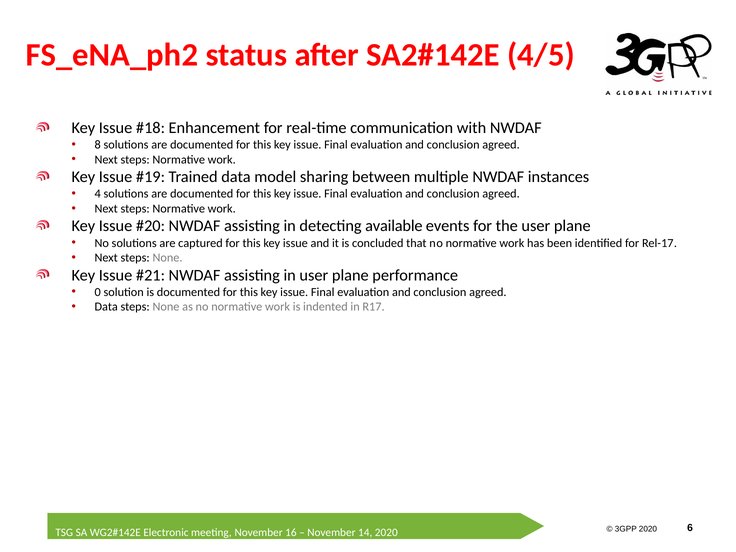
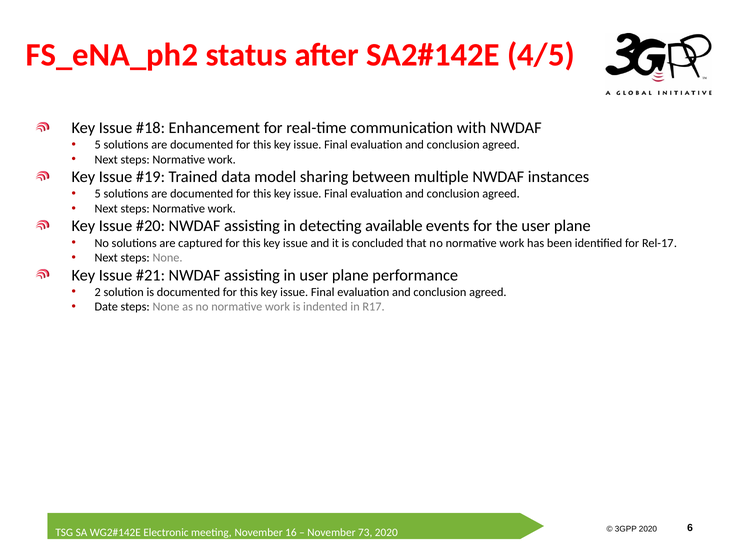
8 at (98, 145): 8 -> 5
4 at (98, 194): 4 -> 5
0: 0 -> 2
Data at (106, 307): Data -> Date
14: 14 -> 73
